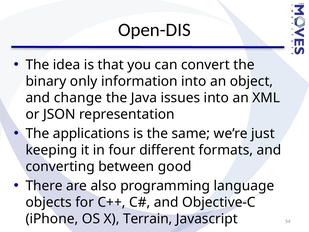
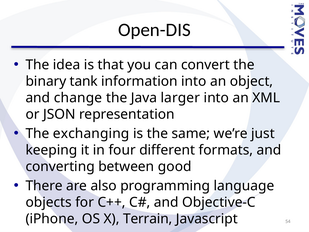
only: only -> tank
issues: issues -> larger
applications: applications -> exchanging
